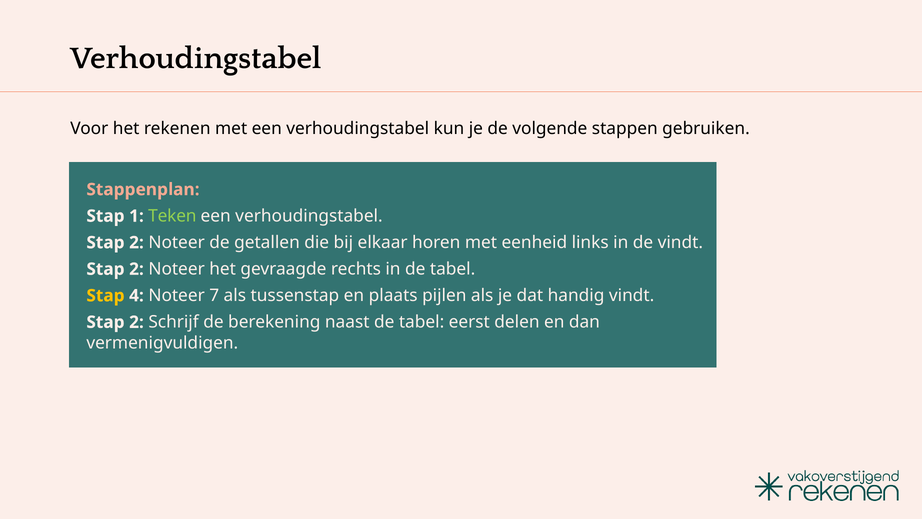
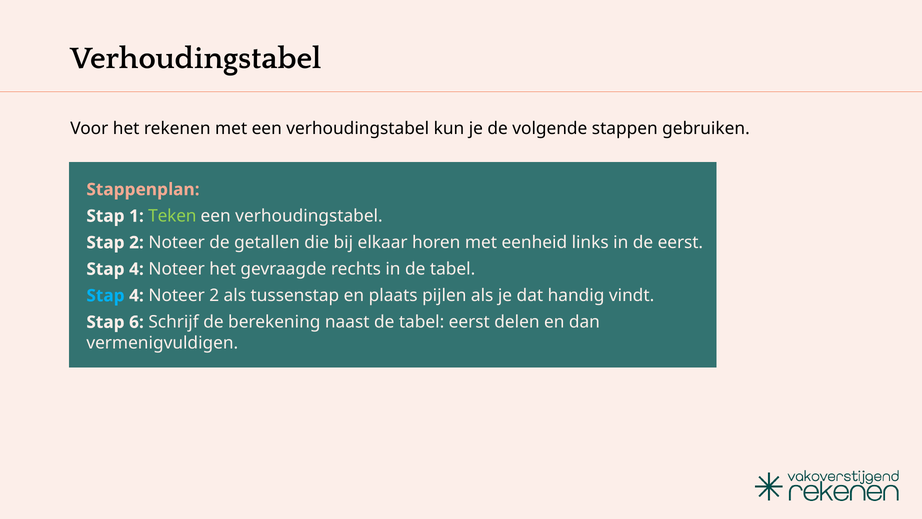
de vindt: vindt -> eerst
2 at (136, 269): 2 -> 4
Stap at (105, 295) colour: yellow -> light blue
Noteer 7: 7 -> 2
2 at (136, 322): 2 -> 6
